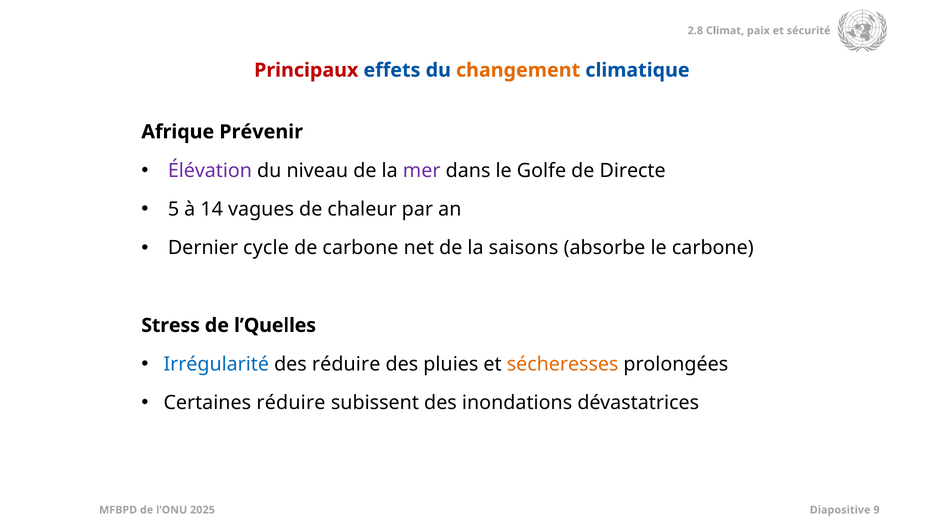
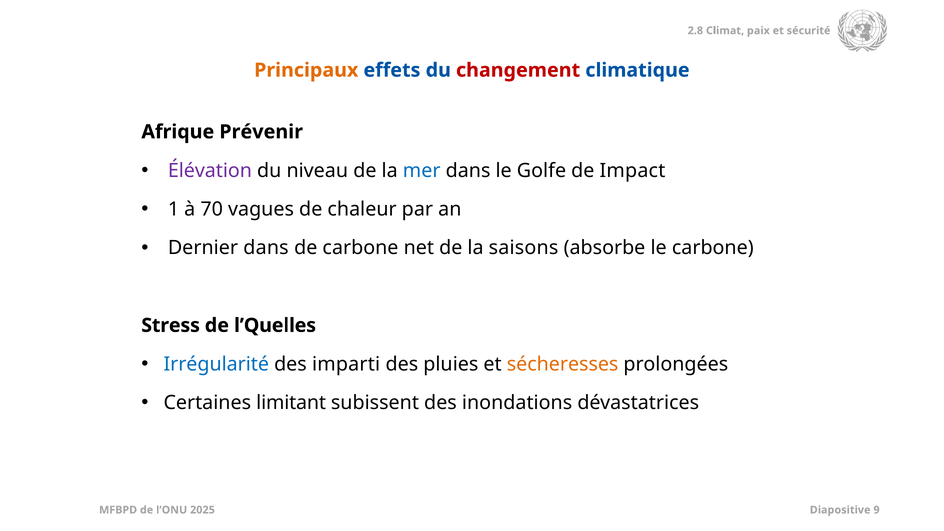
Principaux colour: red -> orange
changement colour: orange -> red
mer colour: purple -> blue
Directe: Directe -> Impact
5: 5 -> 1
14: 14 -> 70
Dernier cycle: cycle -> dans
des réduire: réduire -> imparti
Certaines réduire: réduire -> limitant
